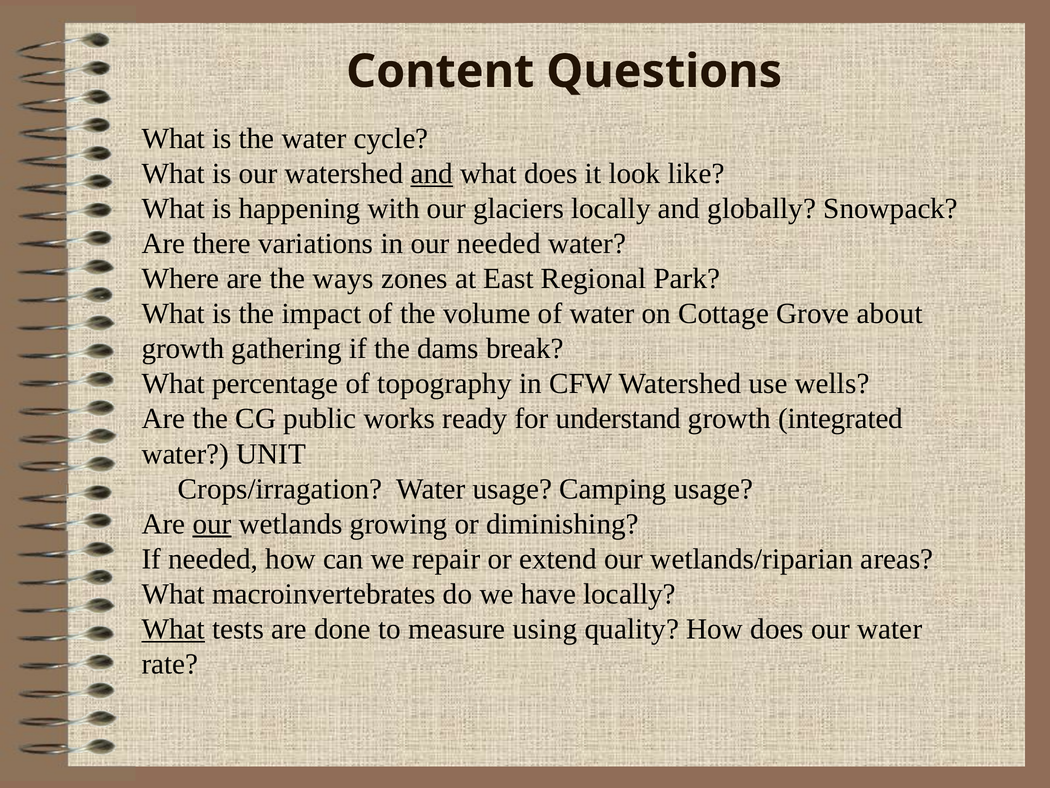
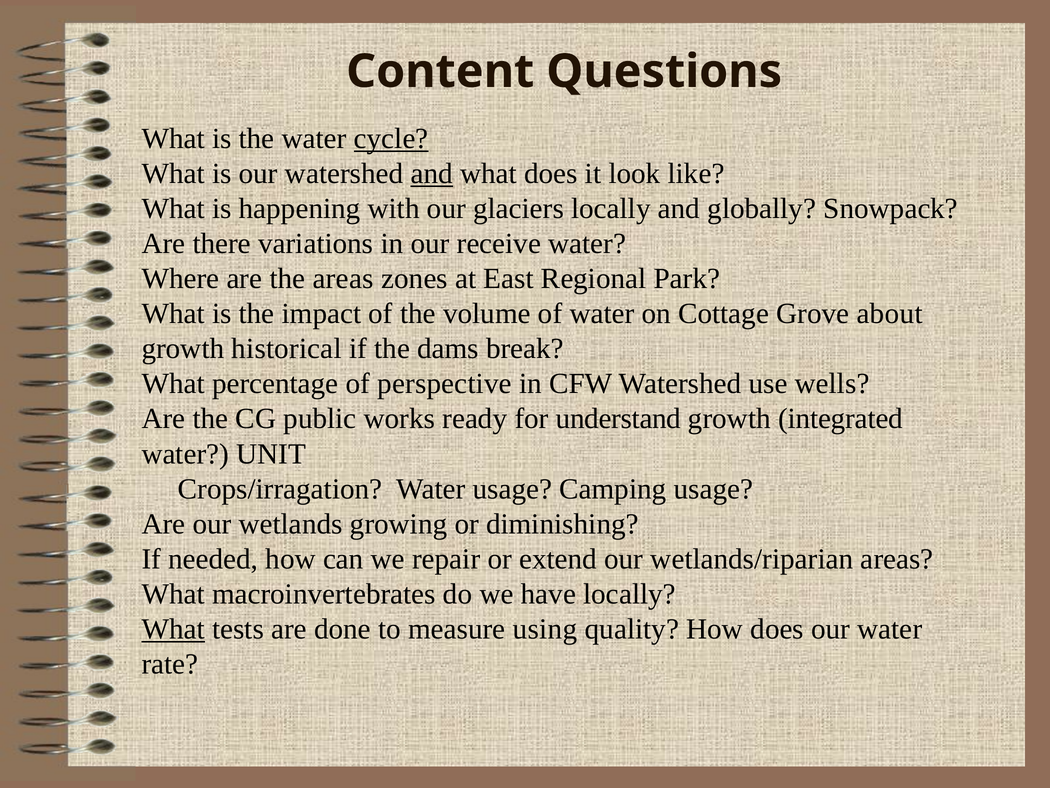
cycle underline: none -> present
our needed: needed -> receive
the ways: ways -> areas
gathering: gathering -> historical
topography: topography -> perspective
our at (212, 524) underline: present -> none
